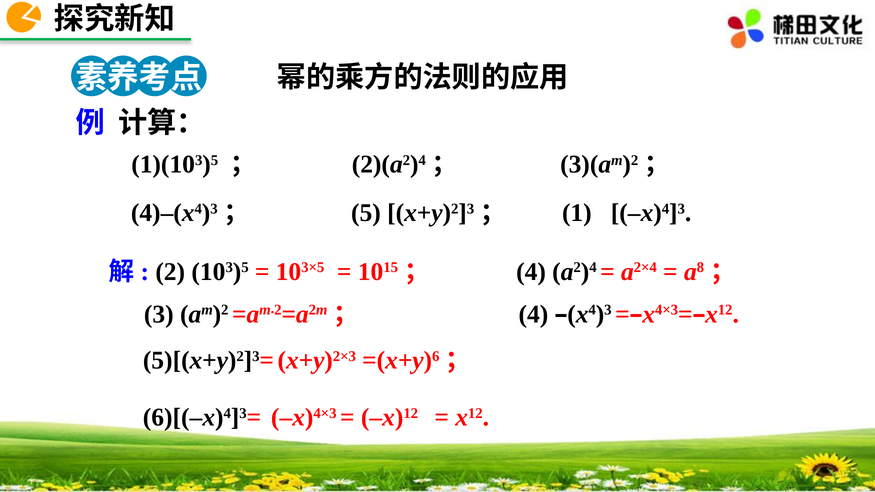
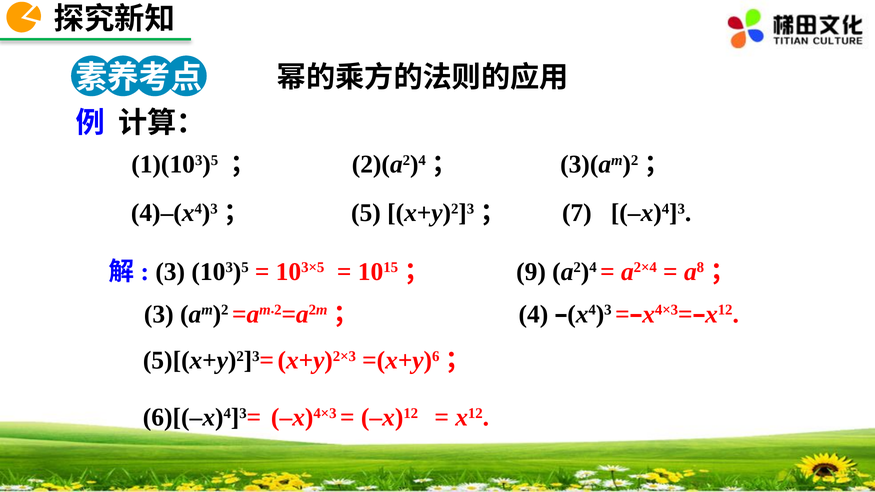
1 at (577, 213): 1 -> 7
2 at (170, 272): 2 -> 3
4 at (531, 272): 4 -> 9
